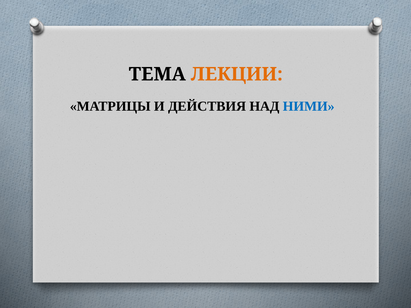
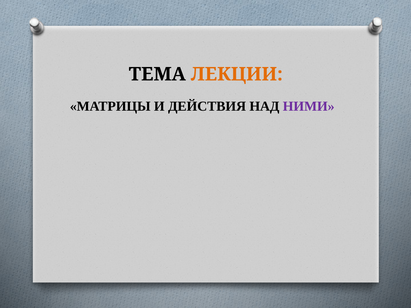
НИМИ colour: blue -> purple
